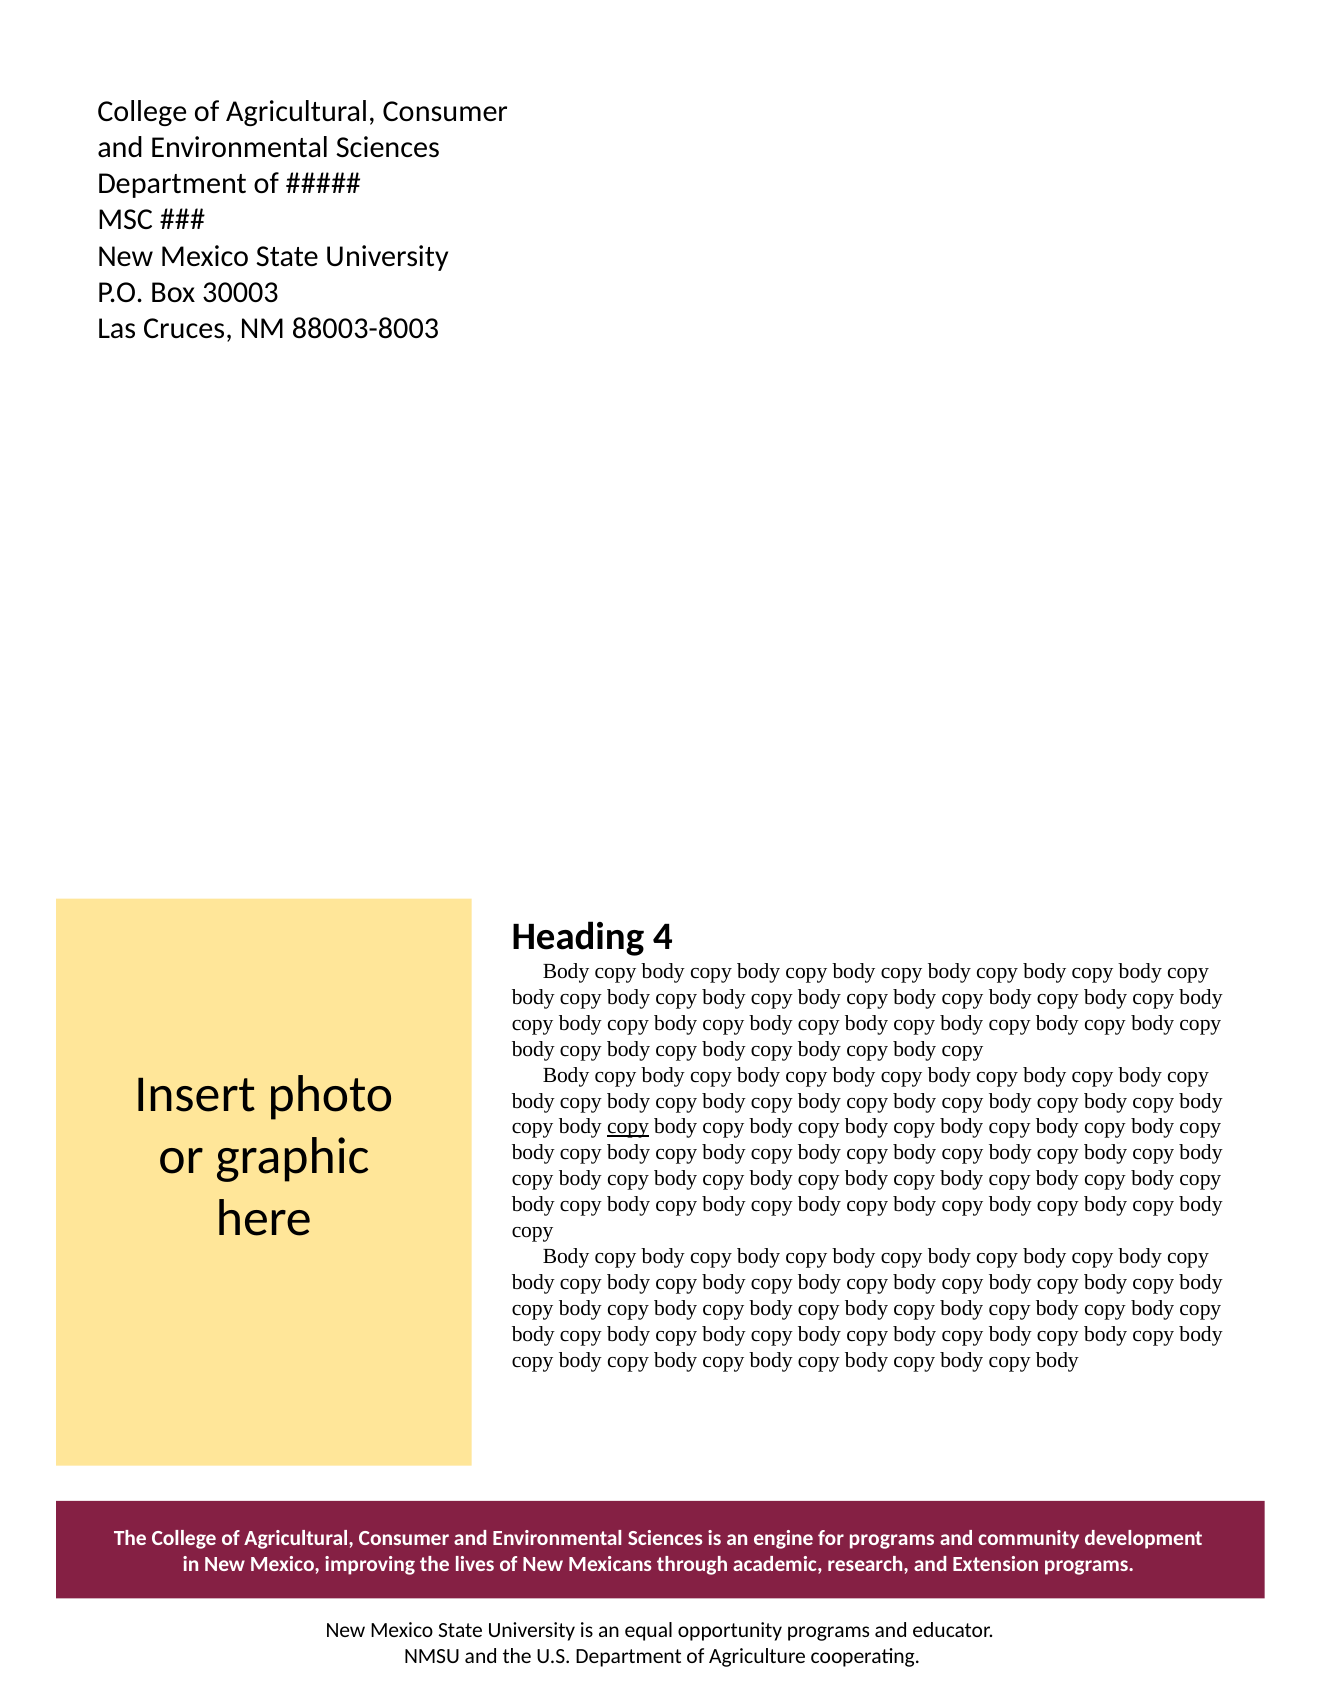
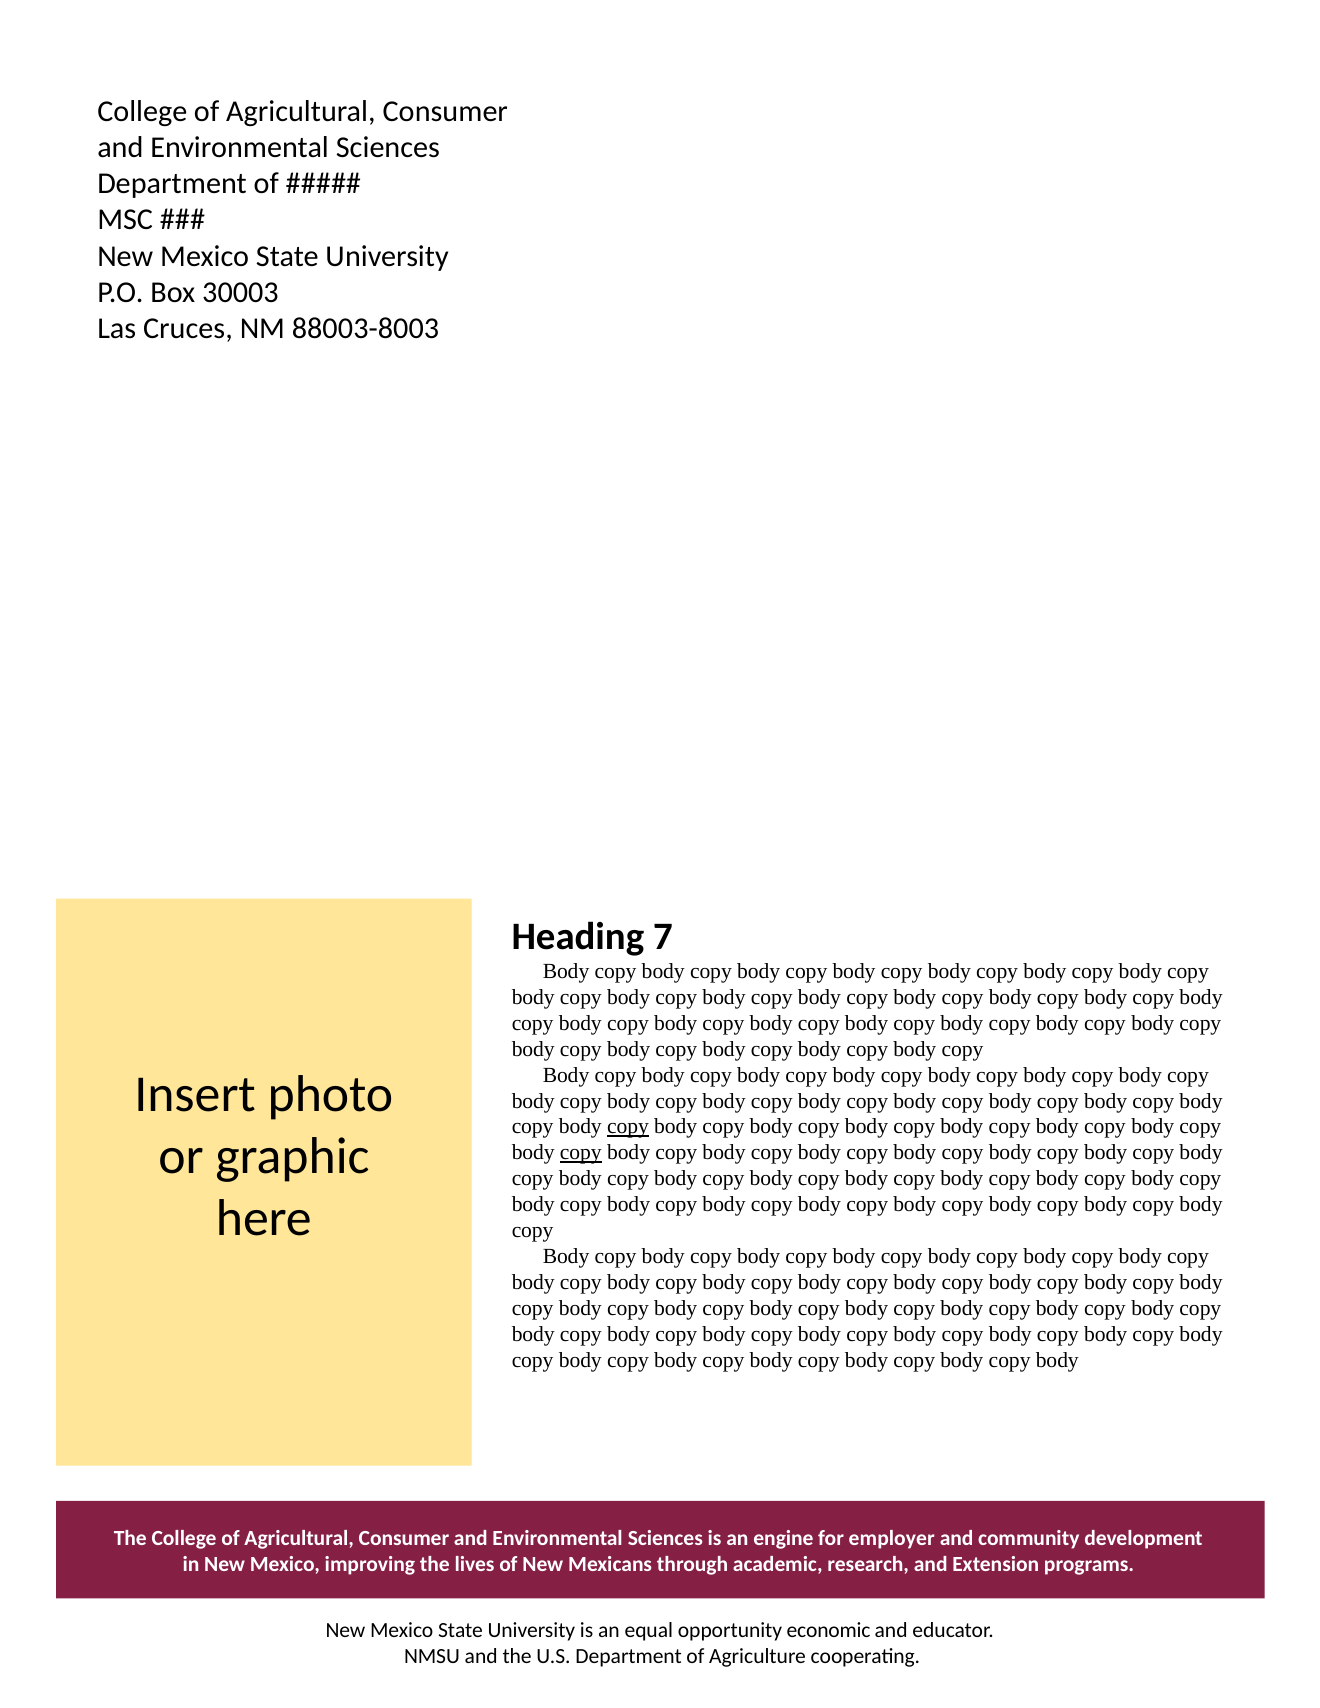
4: 4 -> 7
copy at (581, 1153) underline: none -> present
for programs: programs -> employer
opportunity programs: programs -> economic
